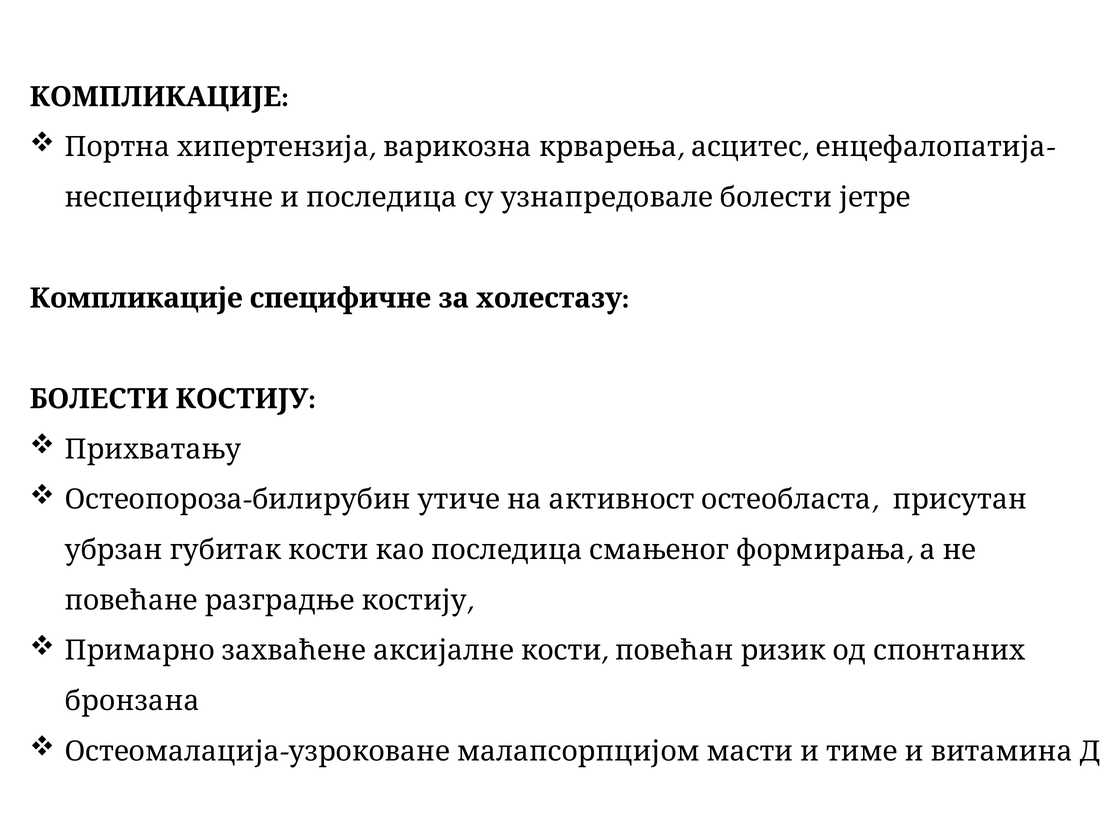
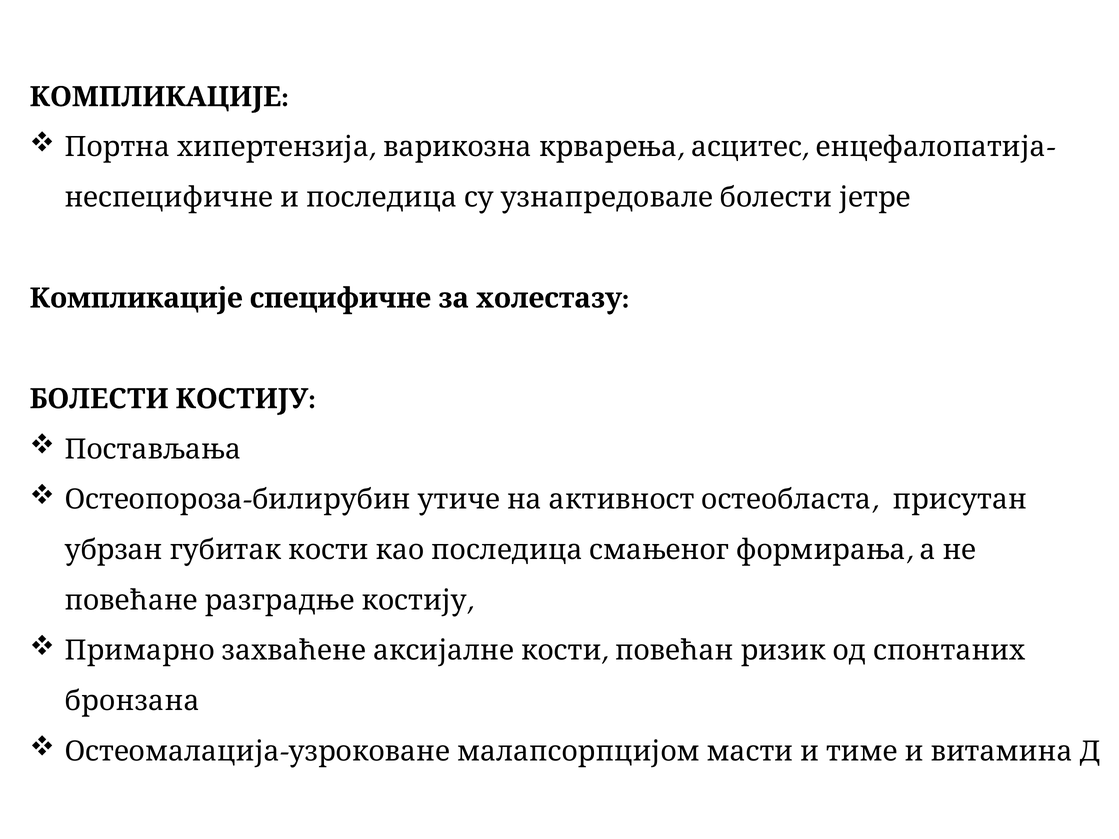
Прихватању: Прихватању -> Постављања
